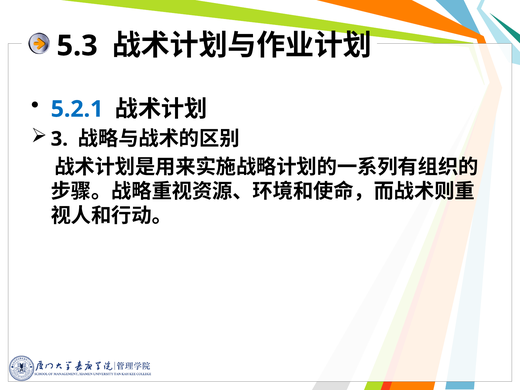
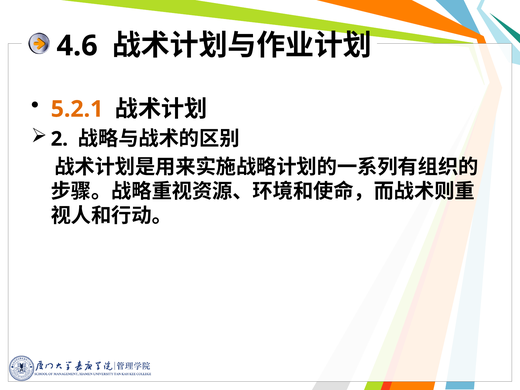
5.3: 5.3 -> 4.6
5.2.1 colour: blue -> orange
3: 3 -> 2
